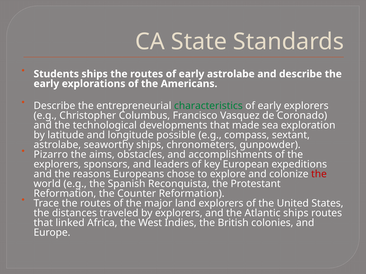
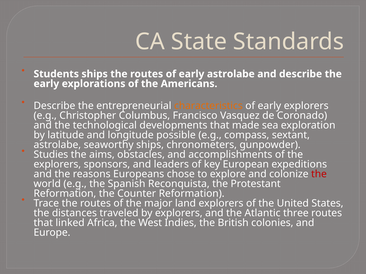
characteristics colour: green -> orange
Pizarro: Pizarro -> Studies
Atlantic ships: ships -> three
